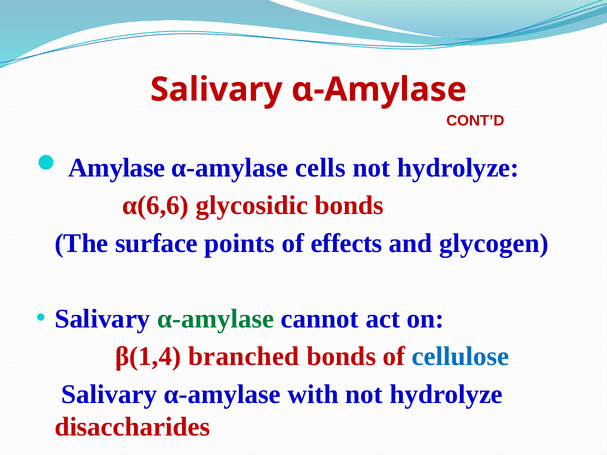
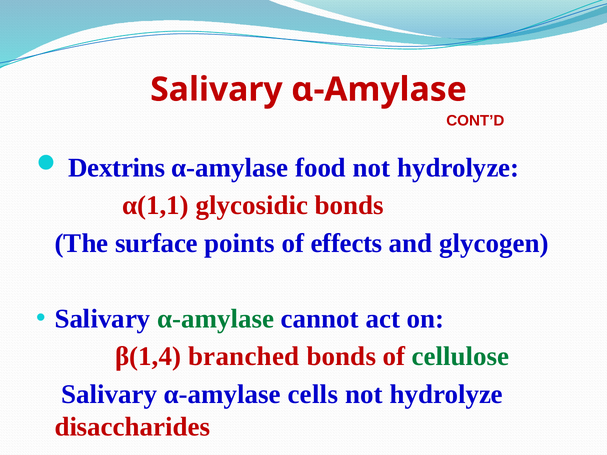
Amylase: Amylase -> Dextrins
cells: cells -> food
α(6,6: α(6,6 -> α(1,1
cellulose colour: blue -> green
with: with -> cells
